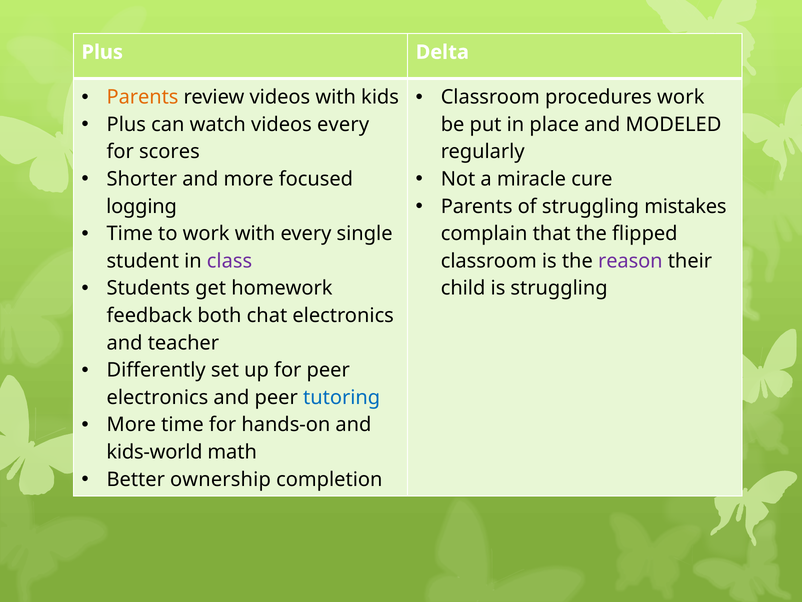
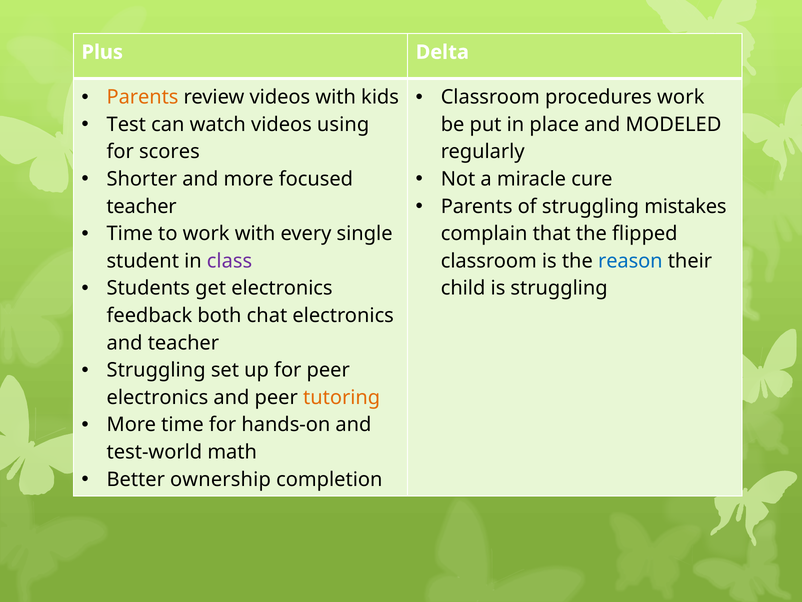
Plus at (126, 124): Plus -> Test
videos every: every -> using
logging at (142, 206): logging -> teacher
reason colour: purple -> blue
get homework: homework -> electronics
Differently at (156, 370): Differently -> Struggling
tutoring colour: blue -> orange
kids-world: kids-world -> test-world
